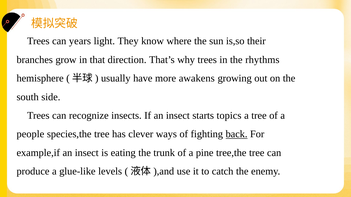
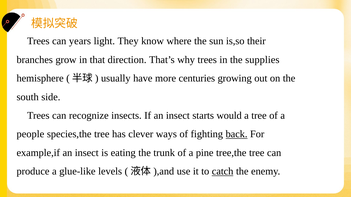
rhythms: rhythms -> supplies
awakens: awakens -> centuries
topics: topics -> would
catch underline: none -> present
